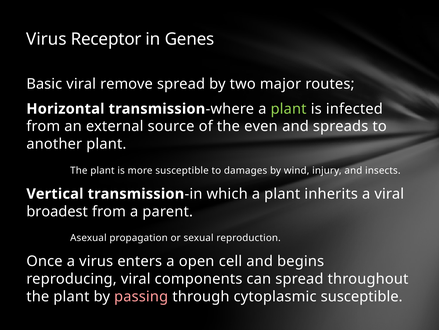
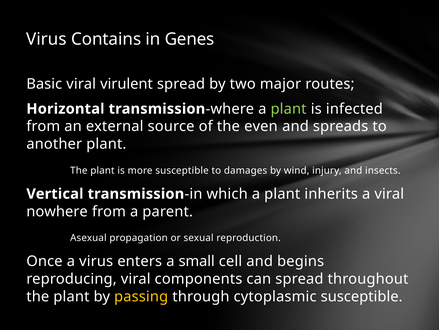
Receptor: Receptor -> Contains
remove: remove -> virulent
broadest: broadest -> nowhere
open: open -> small
passing colour: pink -> yellow
